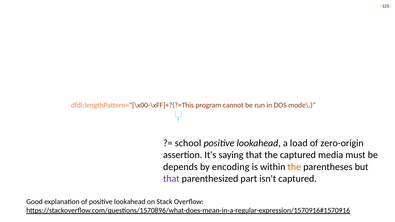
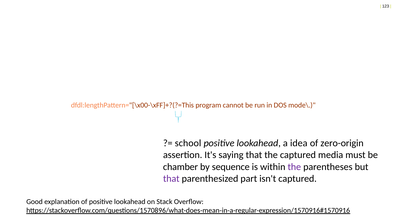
load: load -> idea
depends: depends -> chamber
encoding: encoding -> sequence
the at (294, 167) colour: orange -> purple
